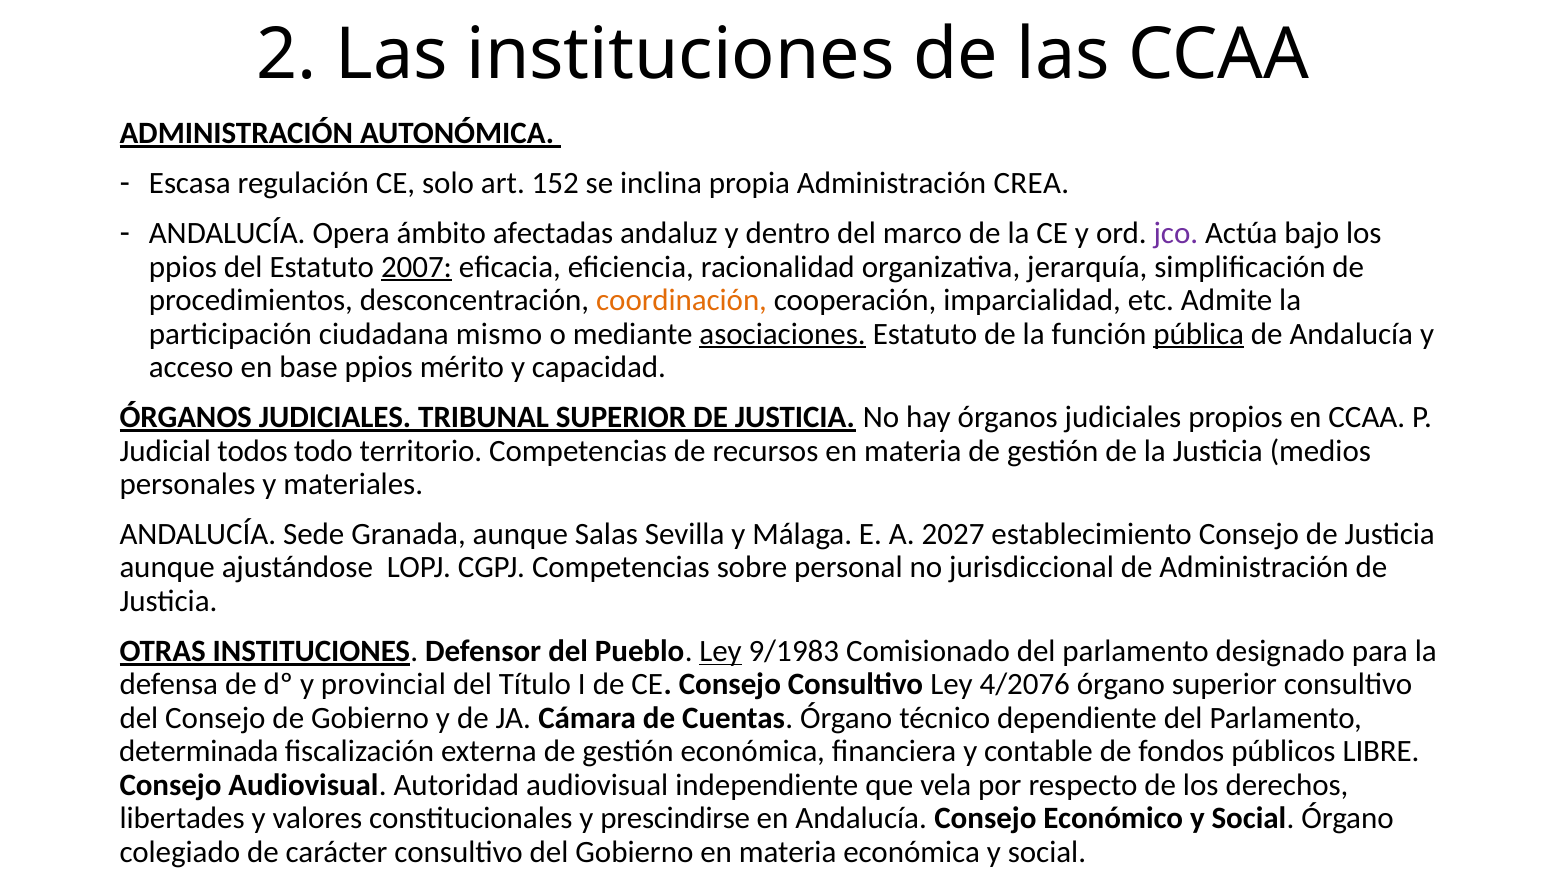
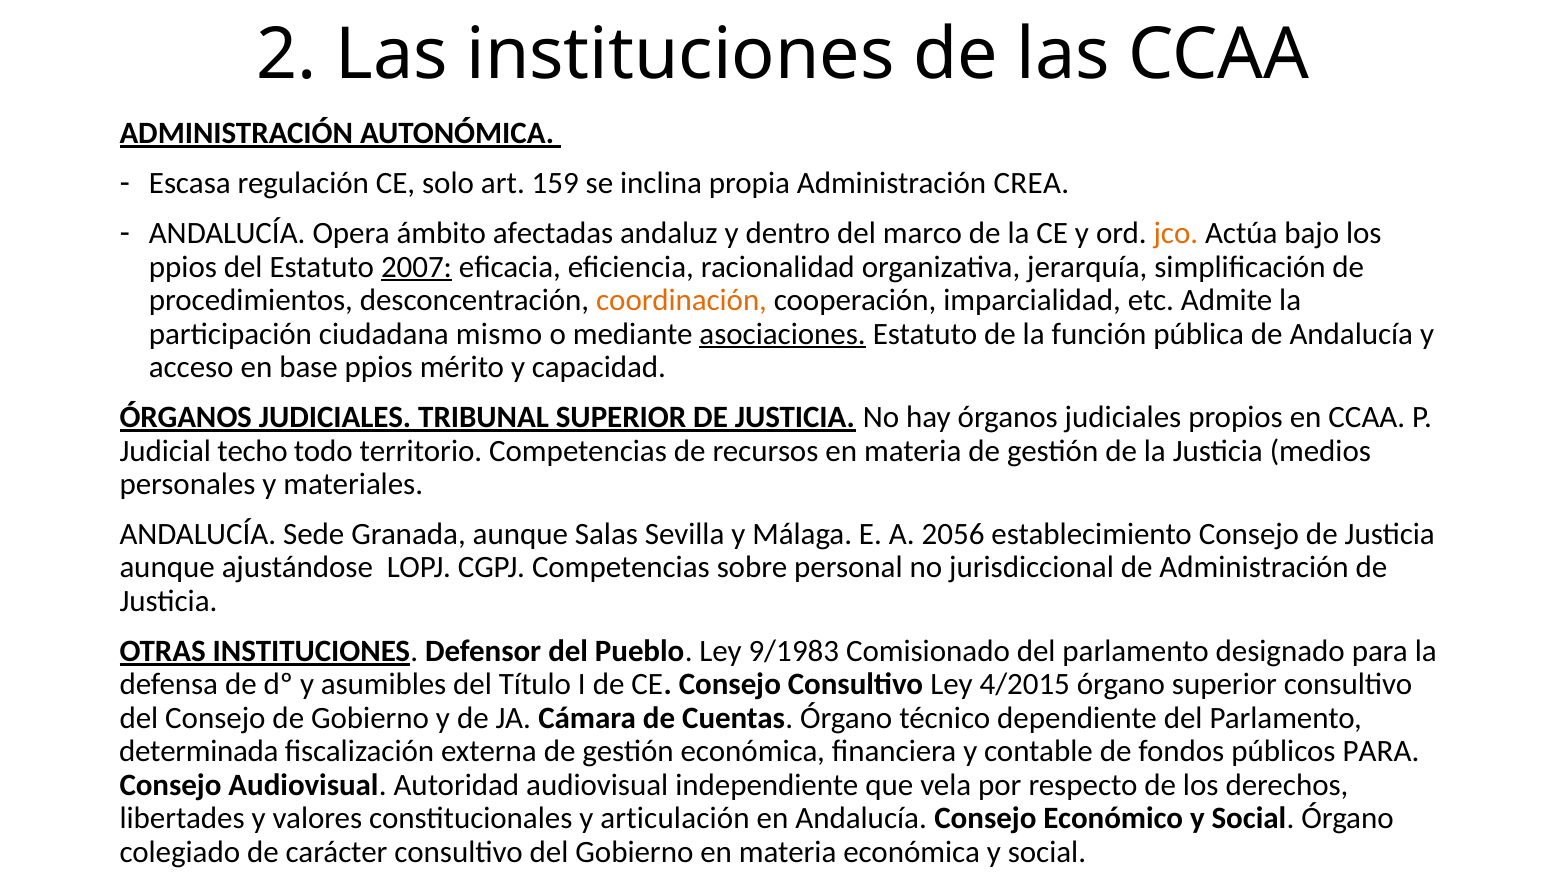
152: 152 -> 159
jco colour: purple -> orange
pública underline: present -> none
todos: todos -> techo
2027: 2027 -> 2056
Ley at (721, 651) underline: present -> none
provincial: provincial -> asumibles
4/2076: 4/2076 -> 4/2015
públicos LIBRE: LIBRE -> PARA
prescindirse: prescindirse -> articulación
